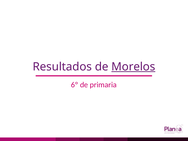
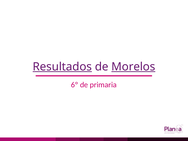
Resultados underline: none -> present
